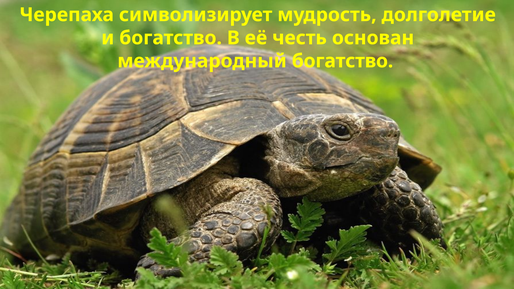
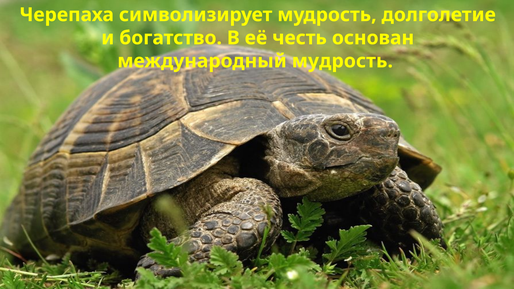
международный богатство: богатство -> мудрость
